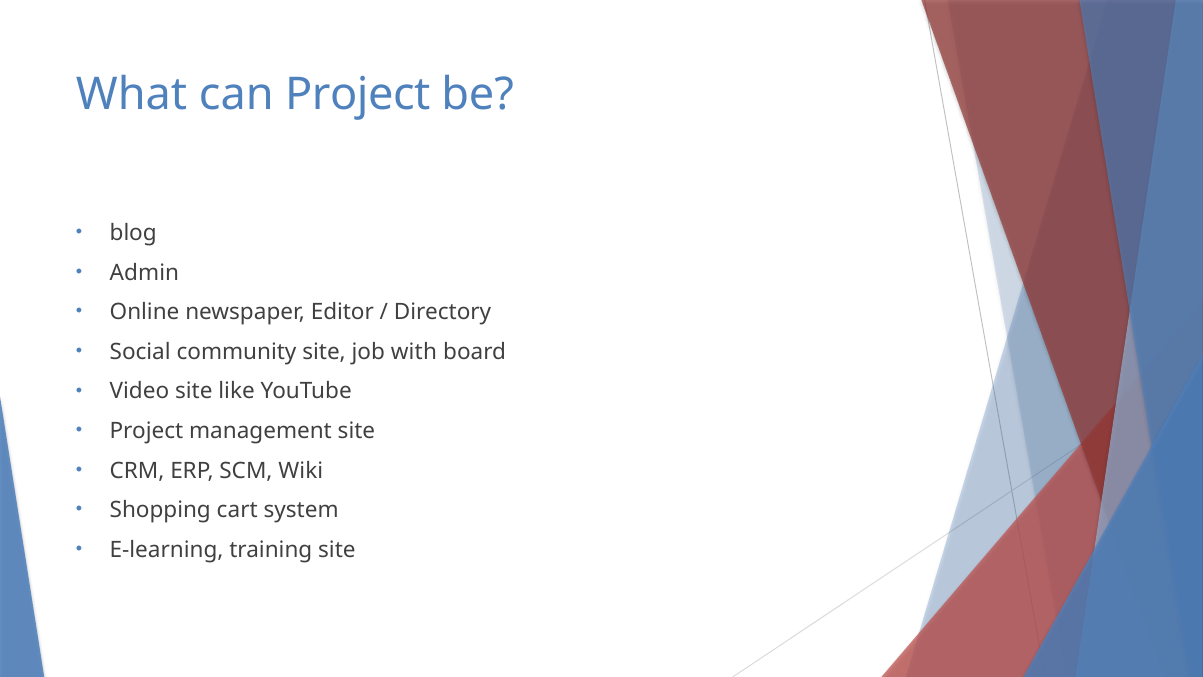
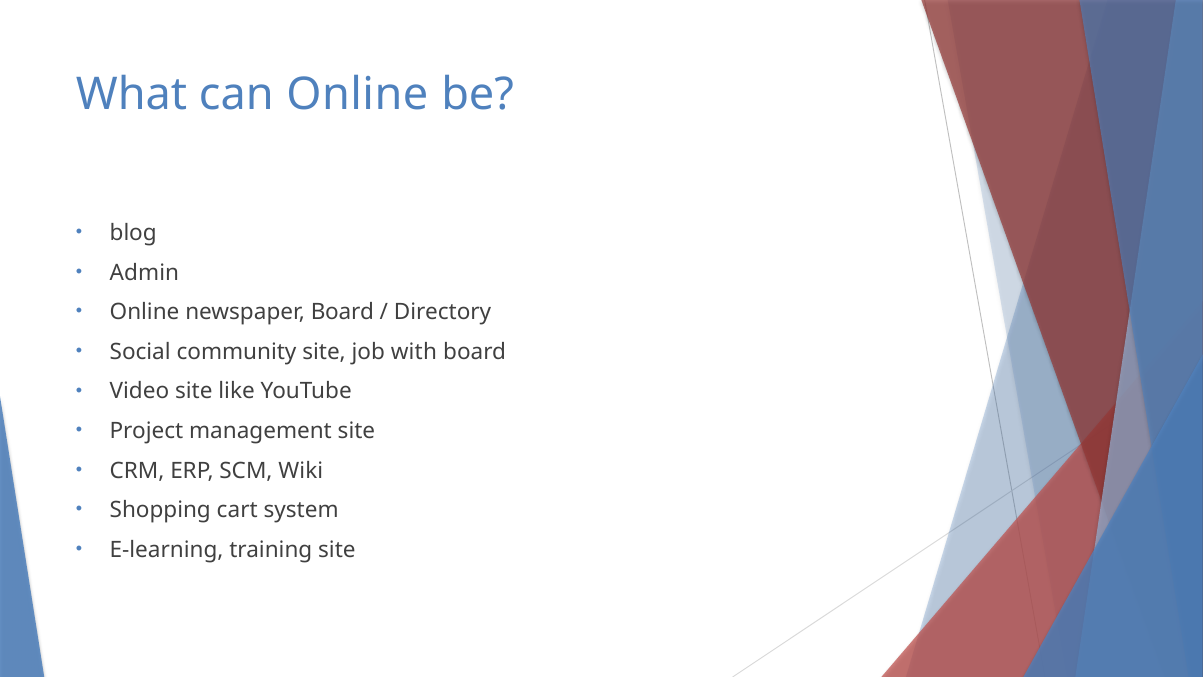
can Project: Project -> Online
newspaper Editor: Editor -> Board
